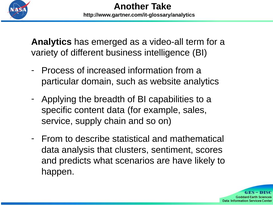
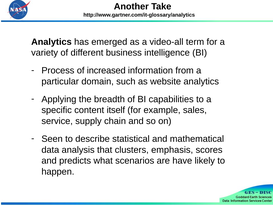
content data: data -> itself
From at (52, 139): From -> Seen
sentiment: sentiment -> emphasis
